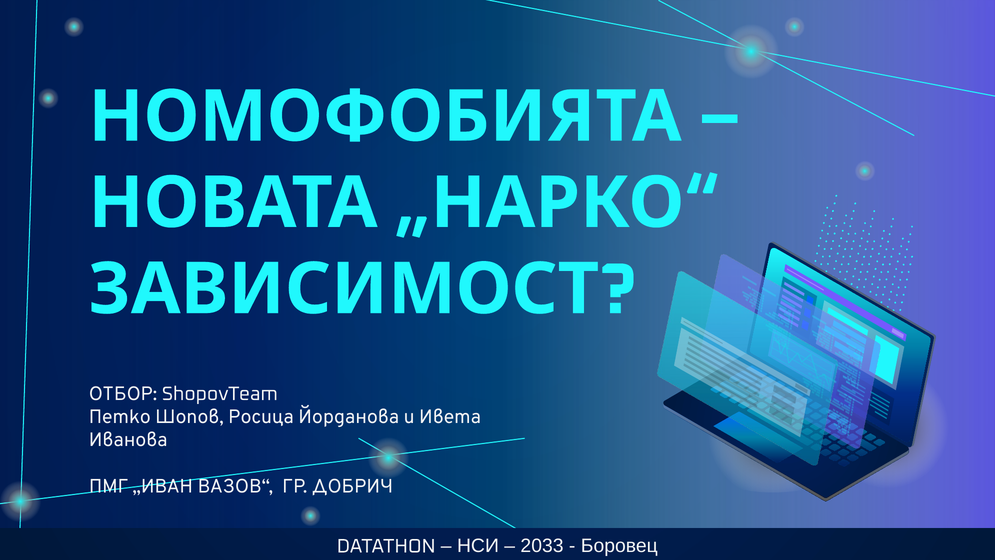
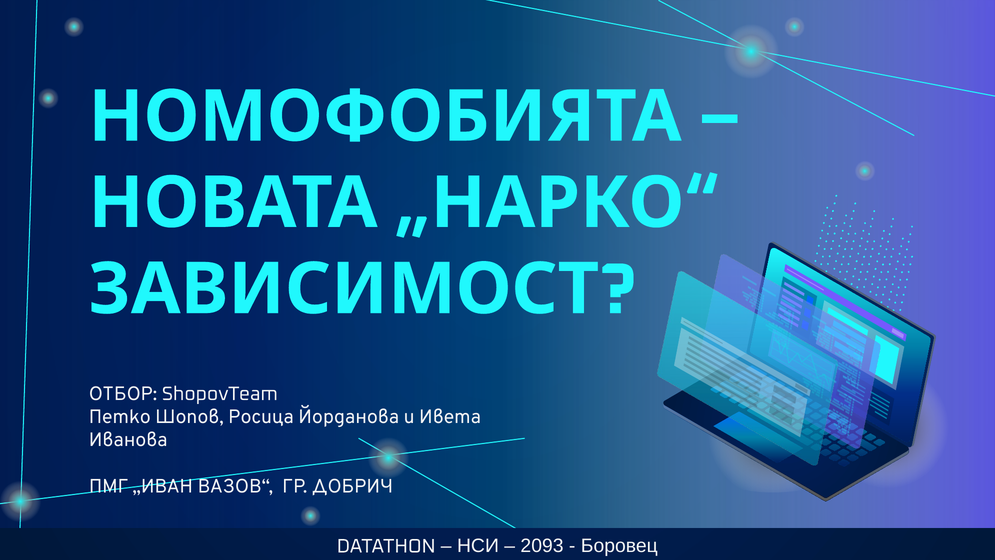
2033: 2033 -> 2093
